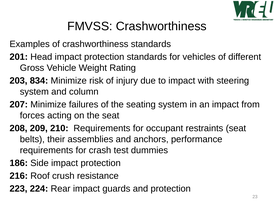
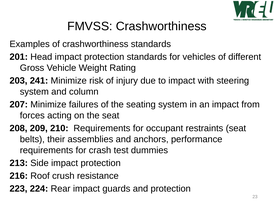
834: 834 -> 241
186: 186 -> 213
